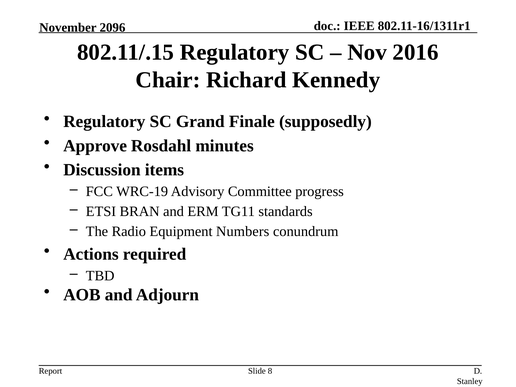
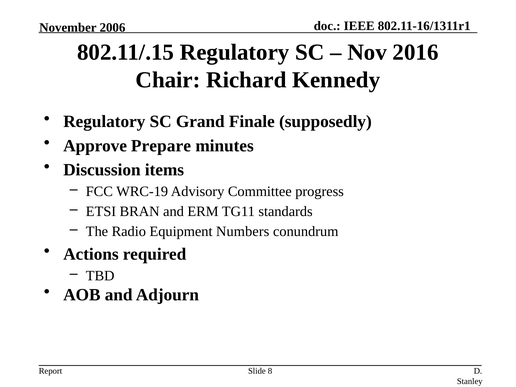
2096: 2096 -> 2006
Rosdahl: Rosdahl -> Prepare
